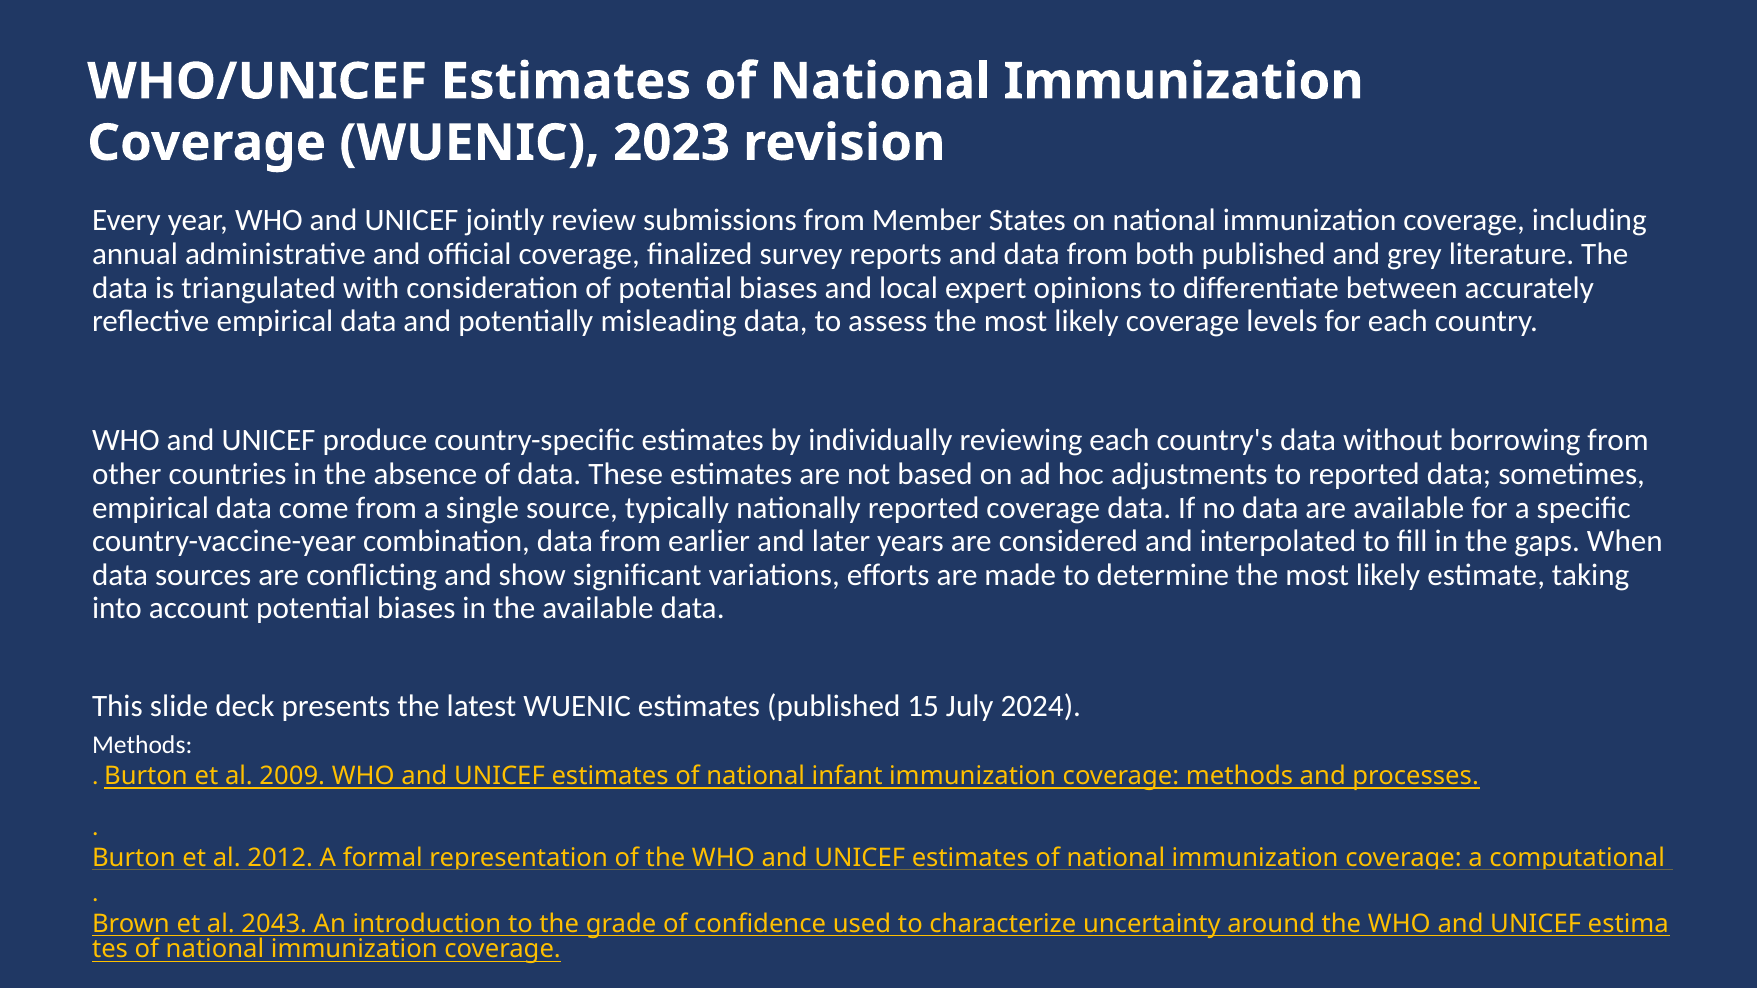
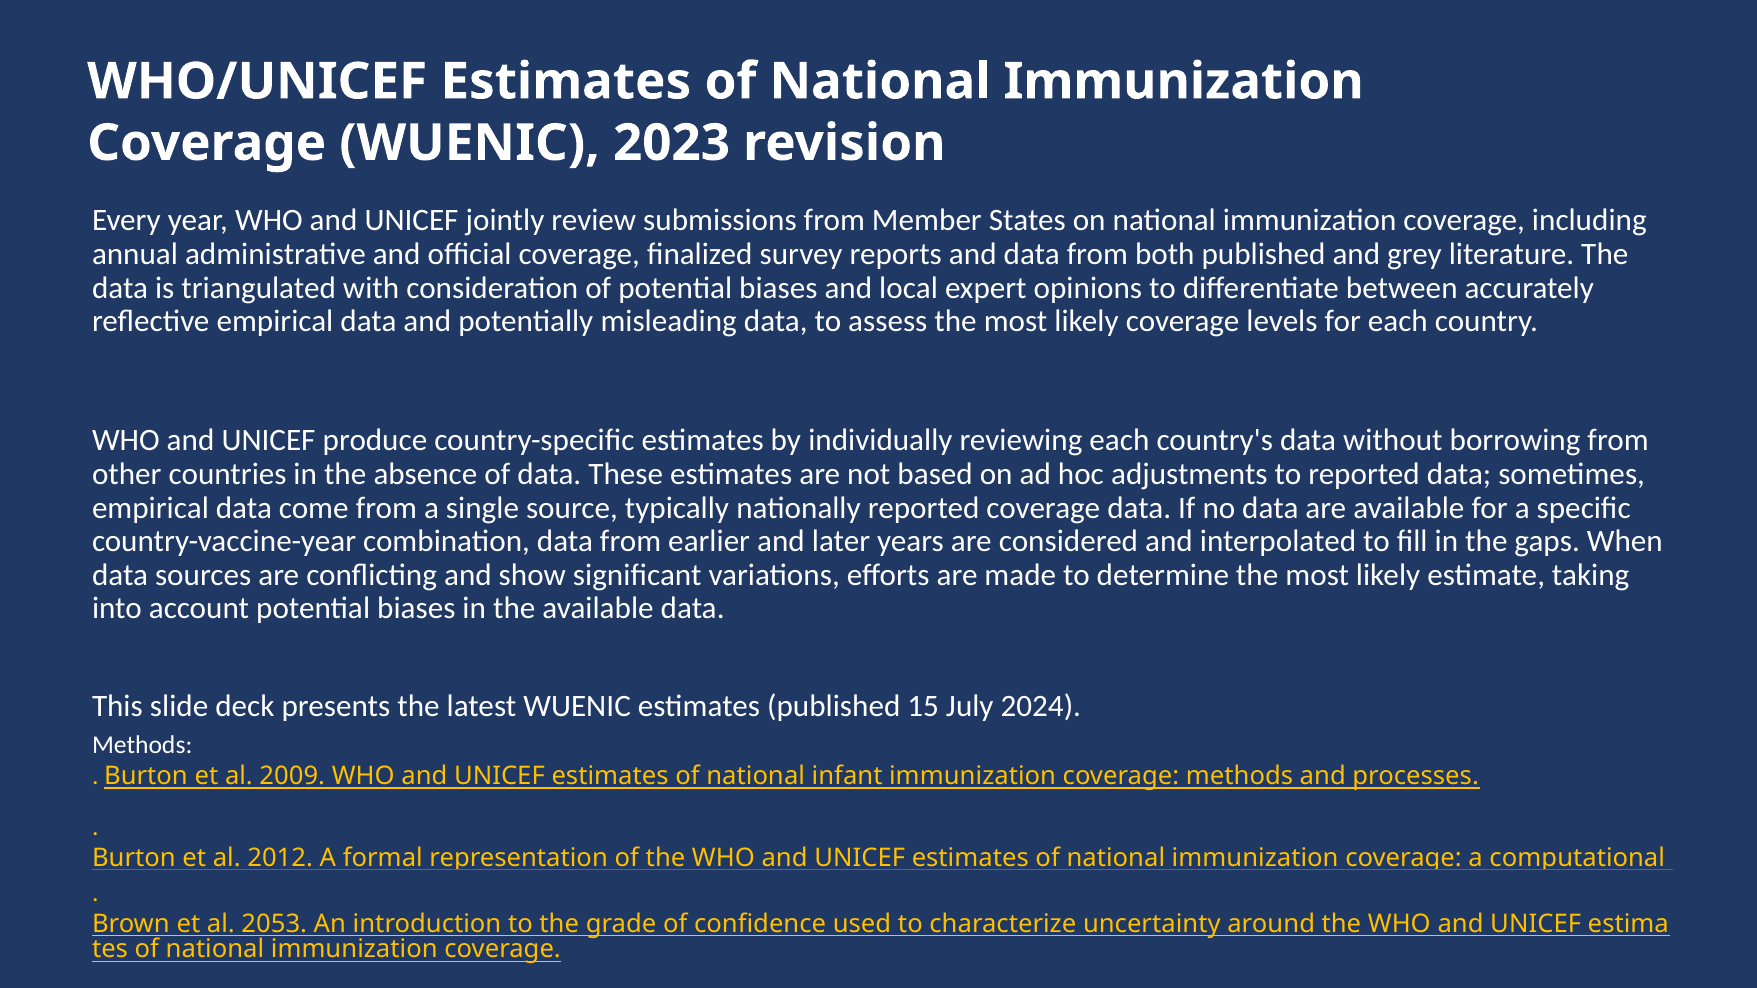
2043: 2043 -> 2053
